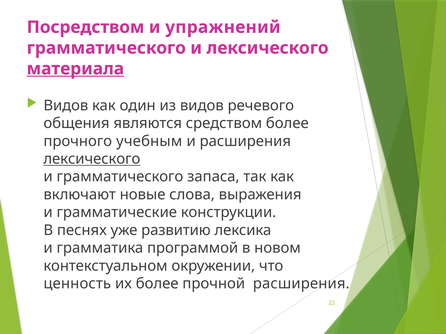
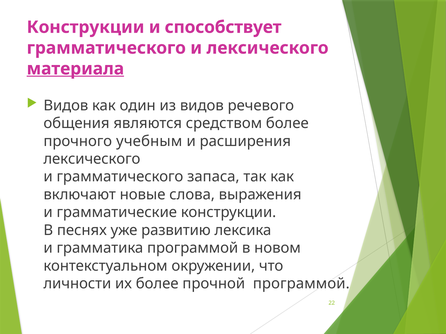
Посредством at (86, 27): Посредством -> Конструкции
упражнений: упражнений -> способствует
лексического at (92, 159) underline: present -> none
ценность: ценность -> личности
прочной расширения: расширения -> программой
